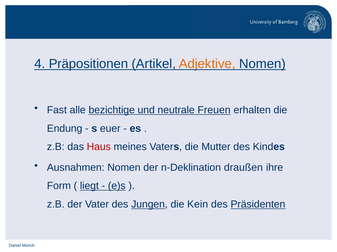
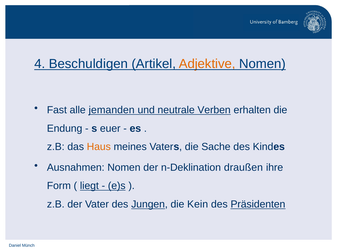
Präpositionen: Präpositionen -> Beschuldigen
bezichtige: bezichtige -> jemanden
Freuen: Freuen -> Verben
Haus colour: red -> orange
Mutter: Mutter -> Sache
